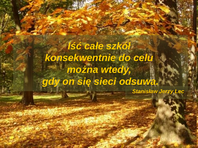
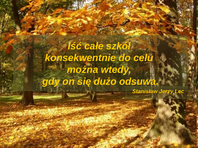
sieci: sieci -> dużo
